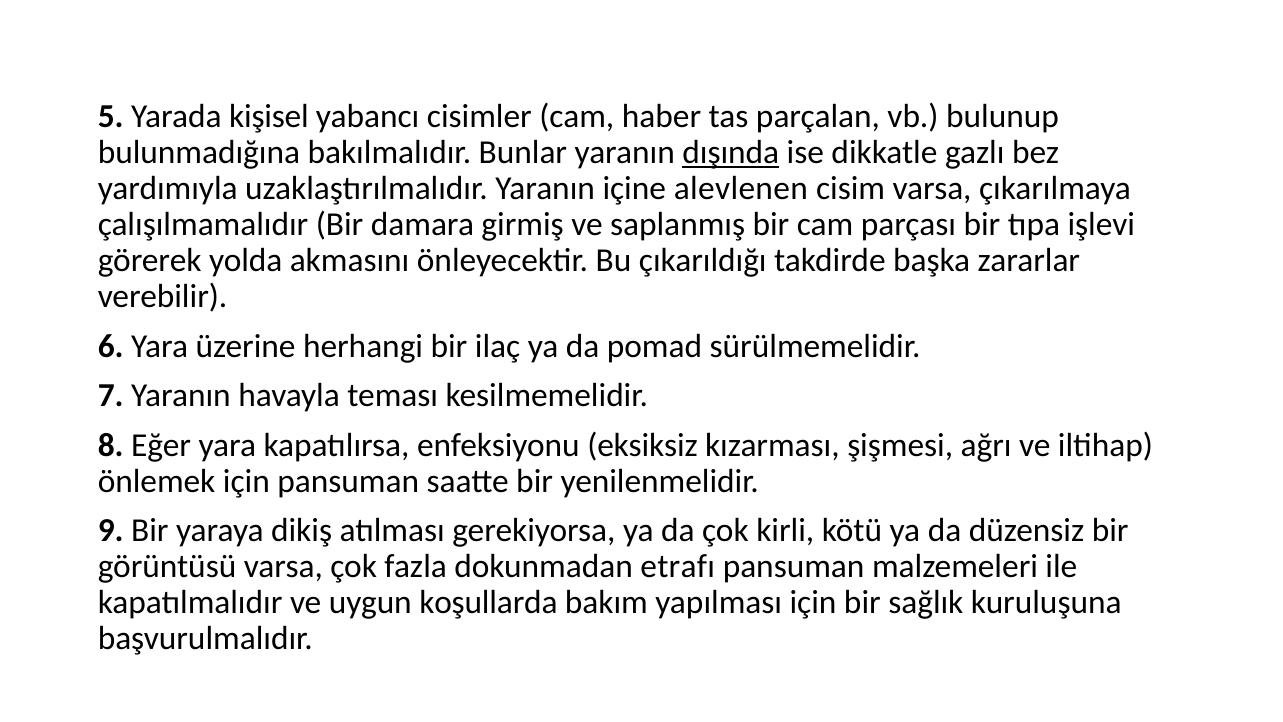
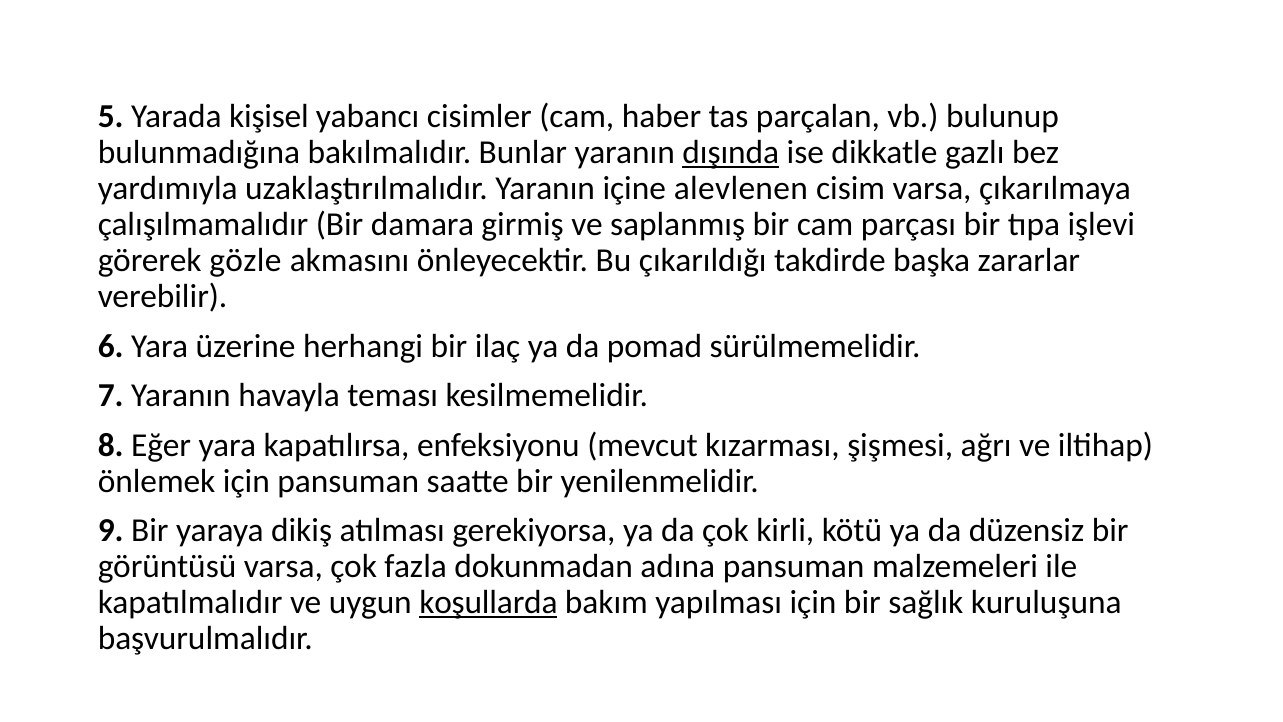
yolda: yolda -> gözle
eksiksiz: eksiksiz -> mevcut
etrafı: etrafı -> adına
koşullarda underline: none -> present
